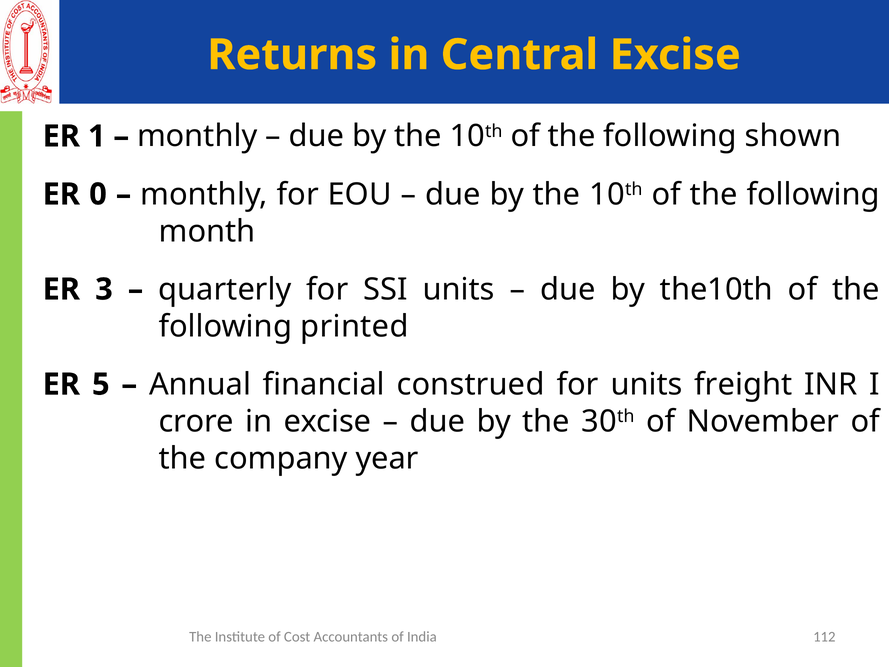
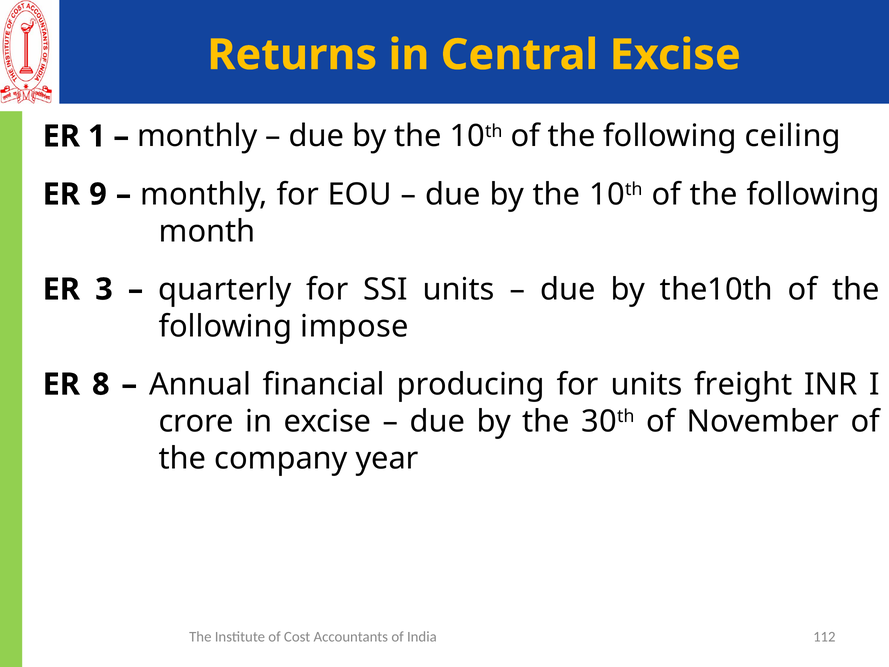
shown: shown -> ceiling
0: 0 -> 9
printed: printed -> impose
5: 5 -> 8
construed: construed -> producing
